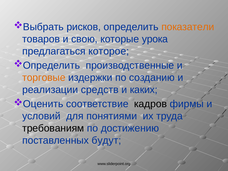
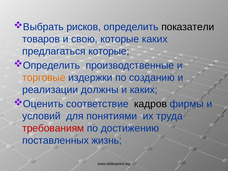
показатели colour: orange -> black
которые урока: урока -> каких
предлагаться которое: которое -> которые
средств: средств -> должны
требованиям colour: black -> red
будут: будут -> жизнь
